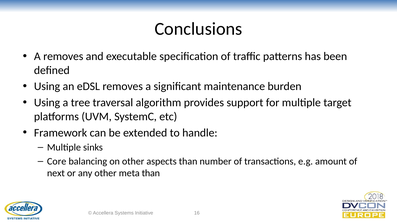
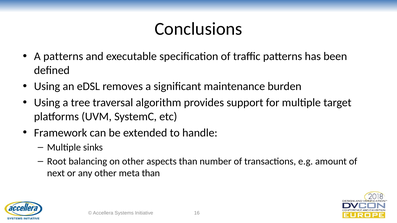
A removes: removes -> patterns
Core: Core -> Root
